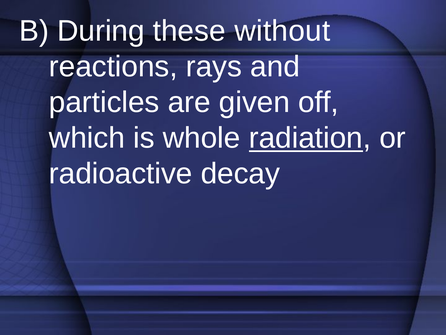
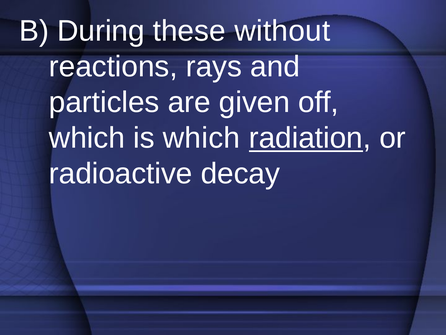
is whole: whole -> which
